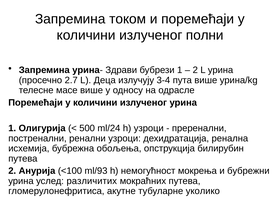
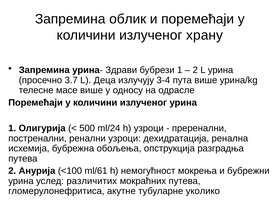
током: током -> облик
полни: полни -> храну
2.7: 2.7 -> 3.7
билирубин: билирубин -> разградња
ml/93: ml/93 -> ml/61
